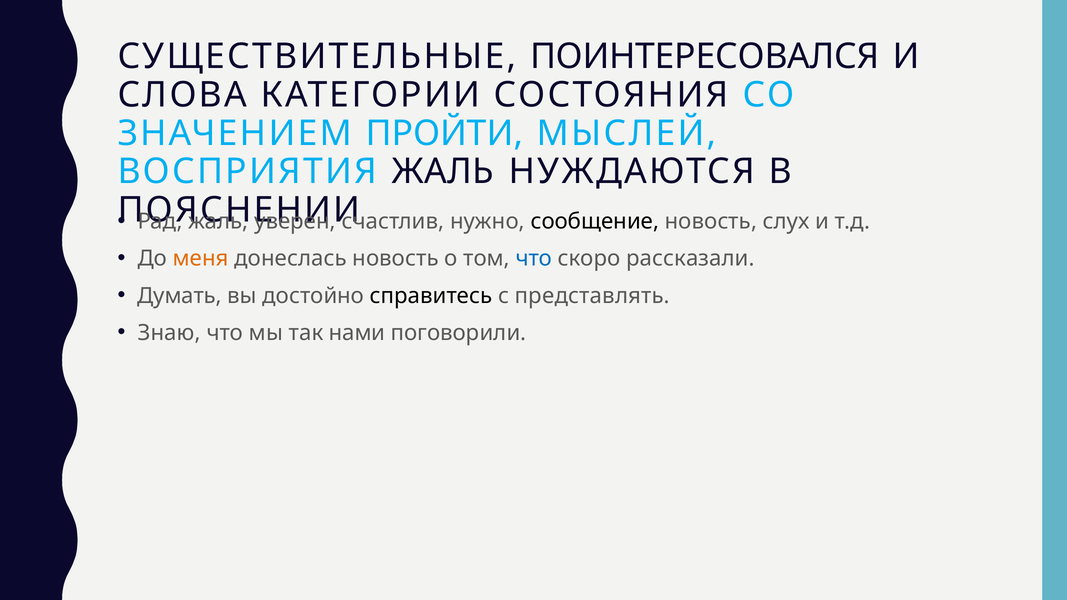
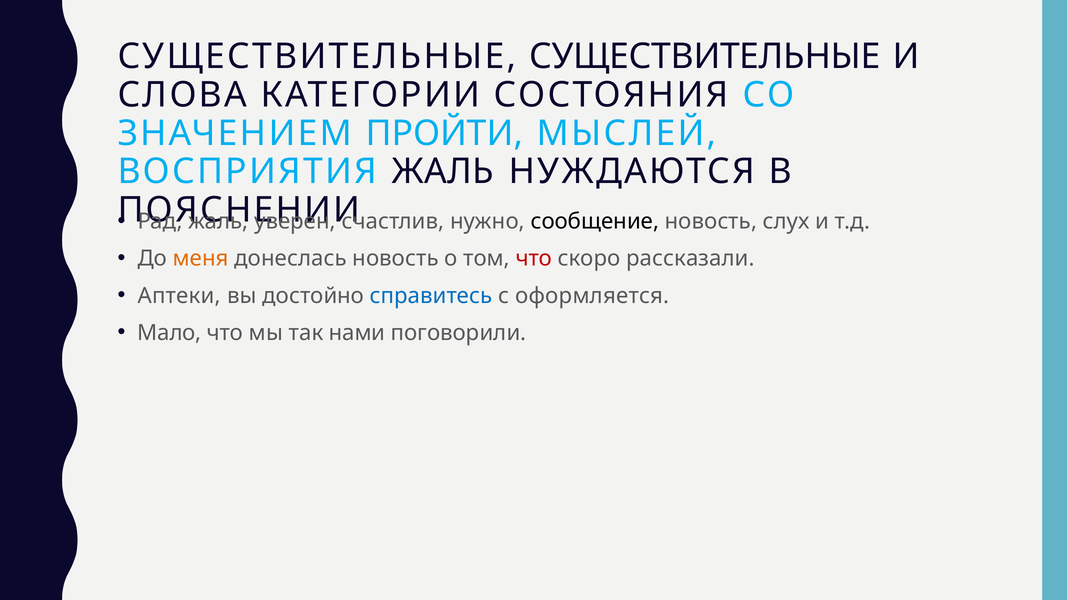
СУЩЕСТВИТЕЛЬНЫЕ ПОИНТЕРЕСОВАЛСЯ: ПОИНТЕРЕСОВАЛСЯ -> СУЩЕСТВИТЕЛЬНЫЕ
что at (534, 259) colour: blue -> red
Думать: Думать -> Аптеки
справитесь colour: black -> blue
представлять: представлять -> оформляется
Знаю: Знаю -> Мало
